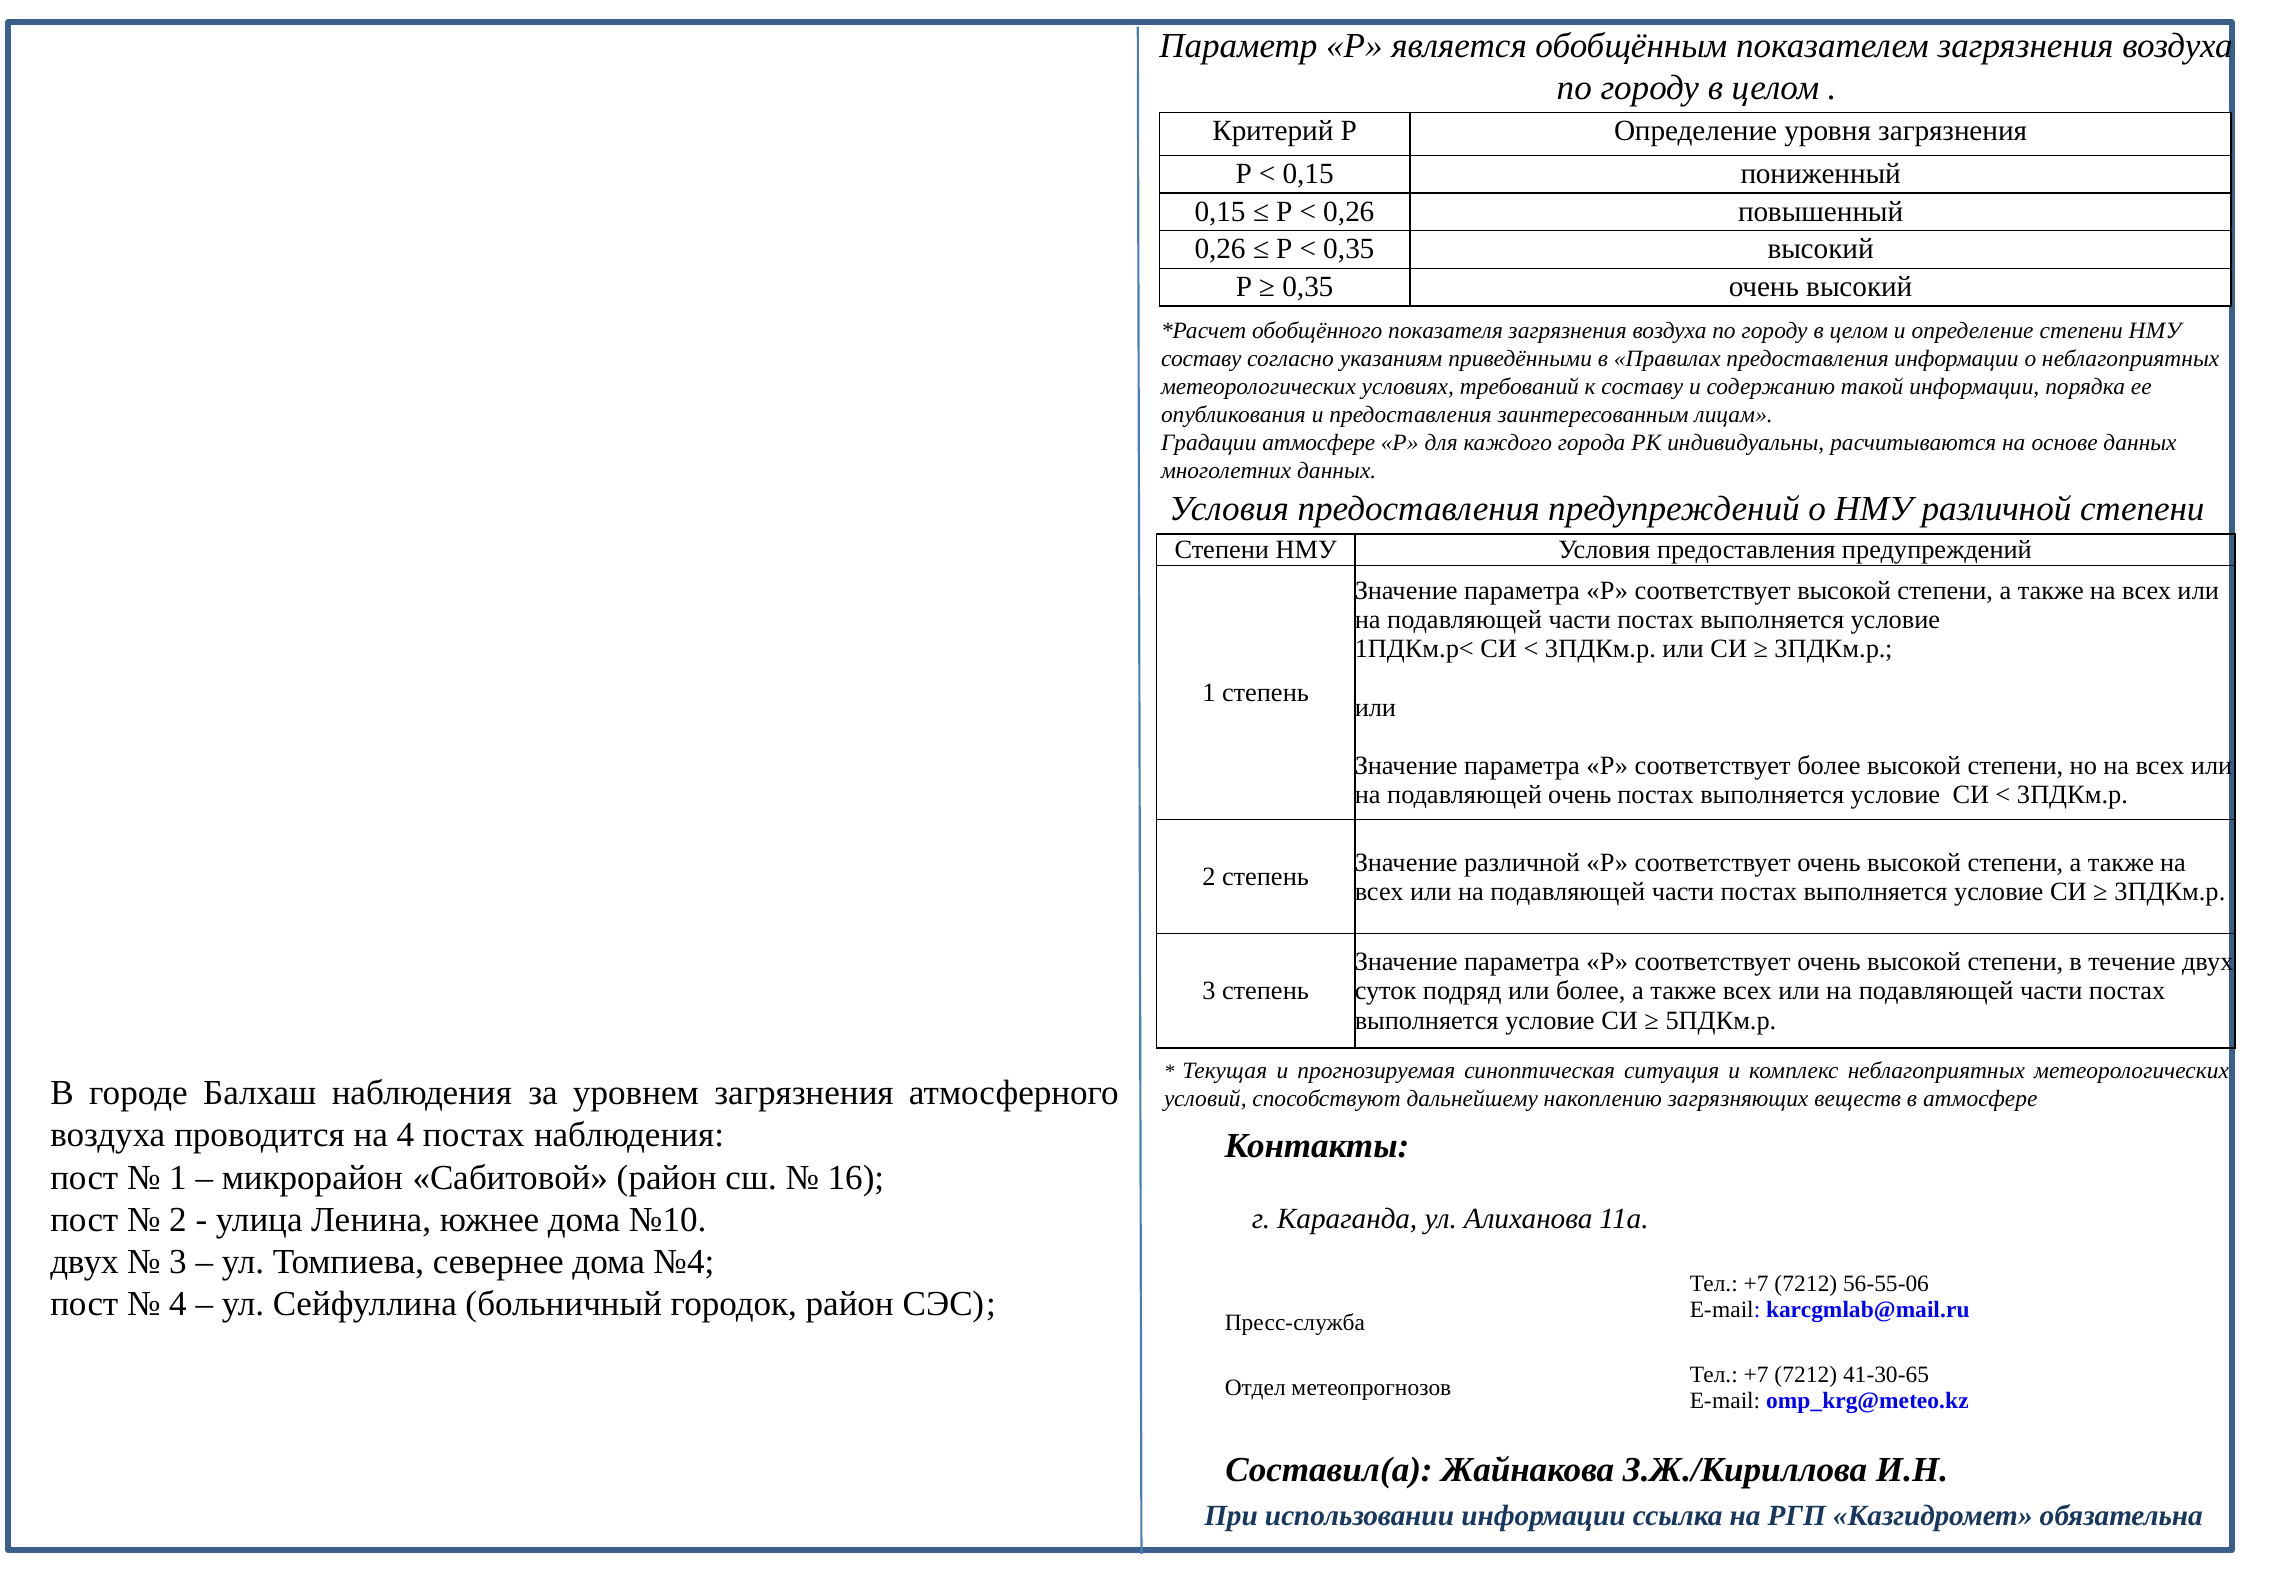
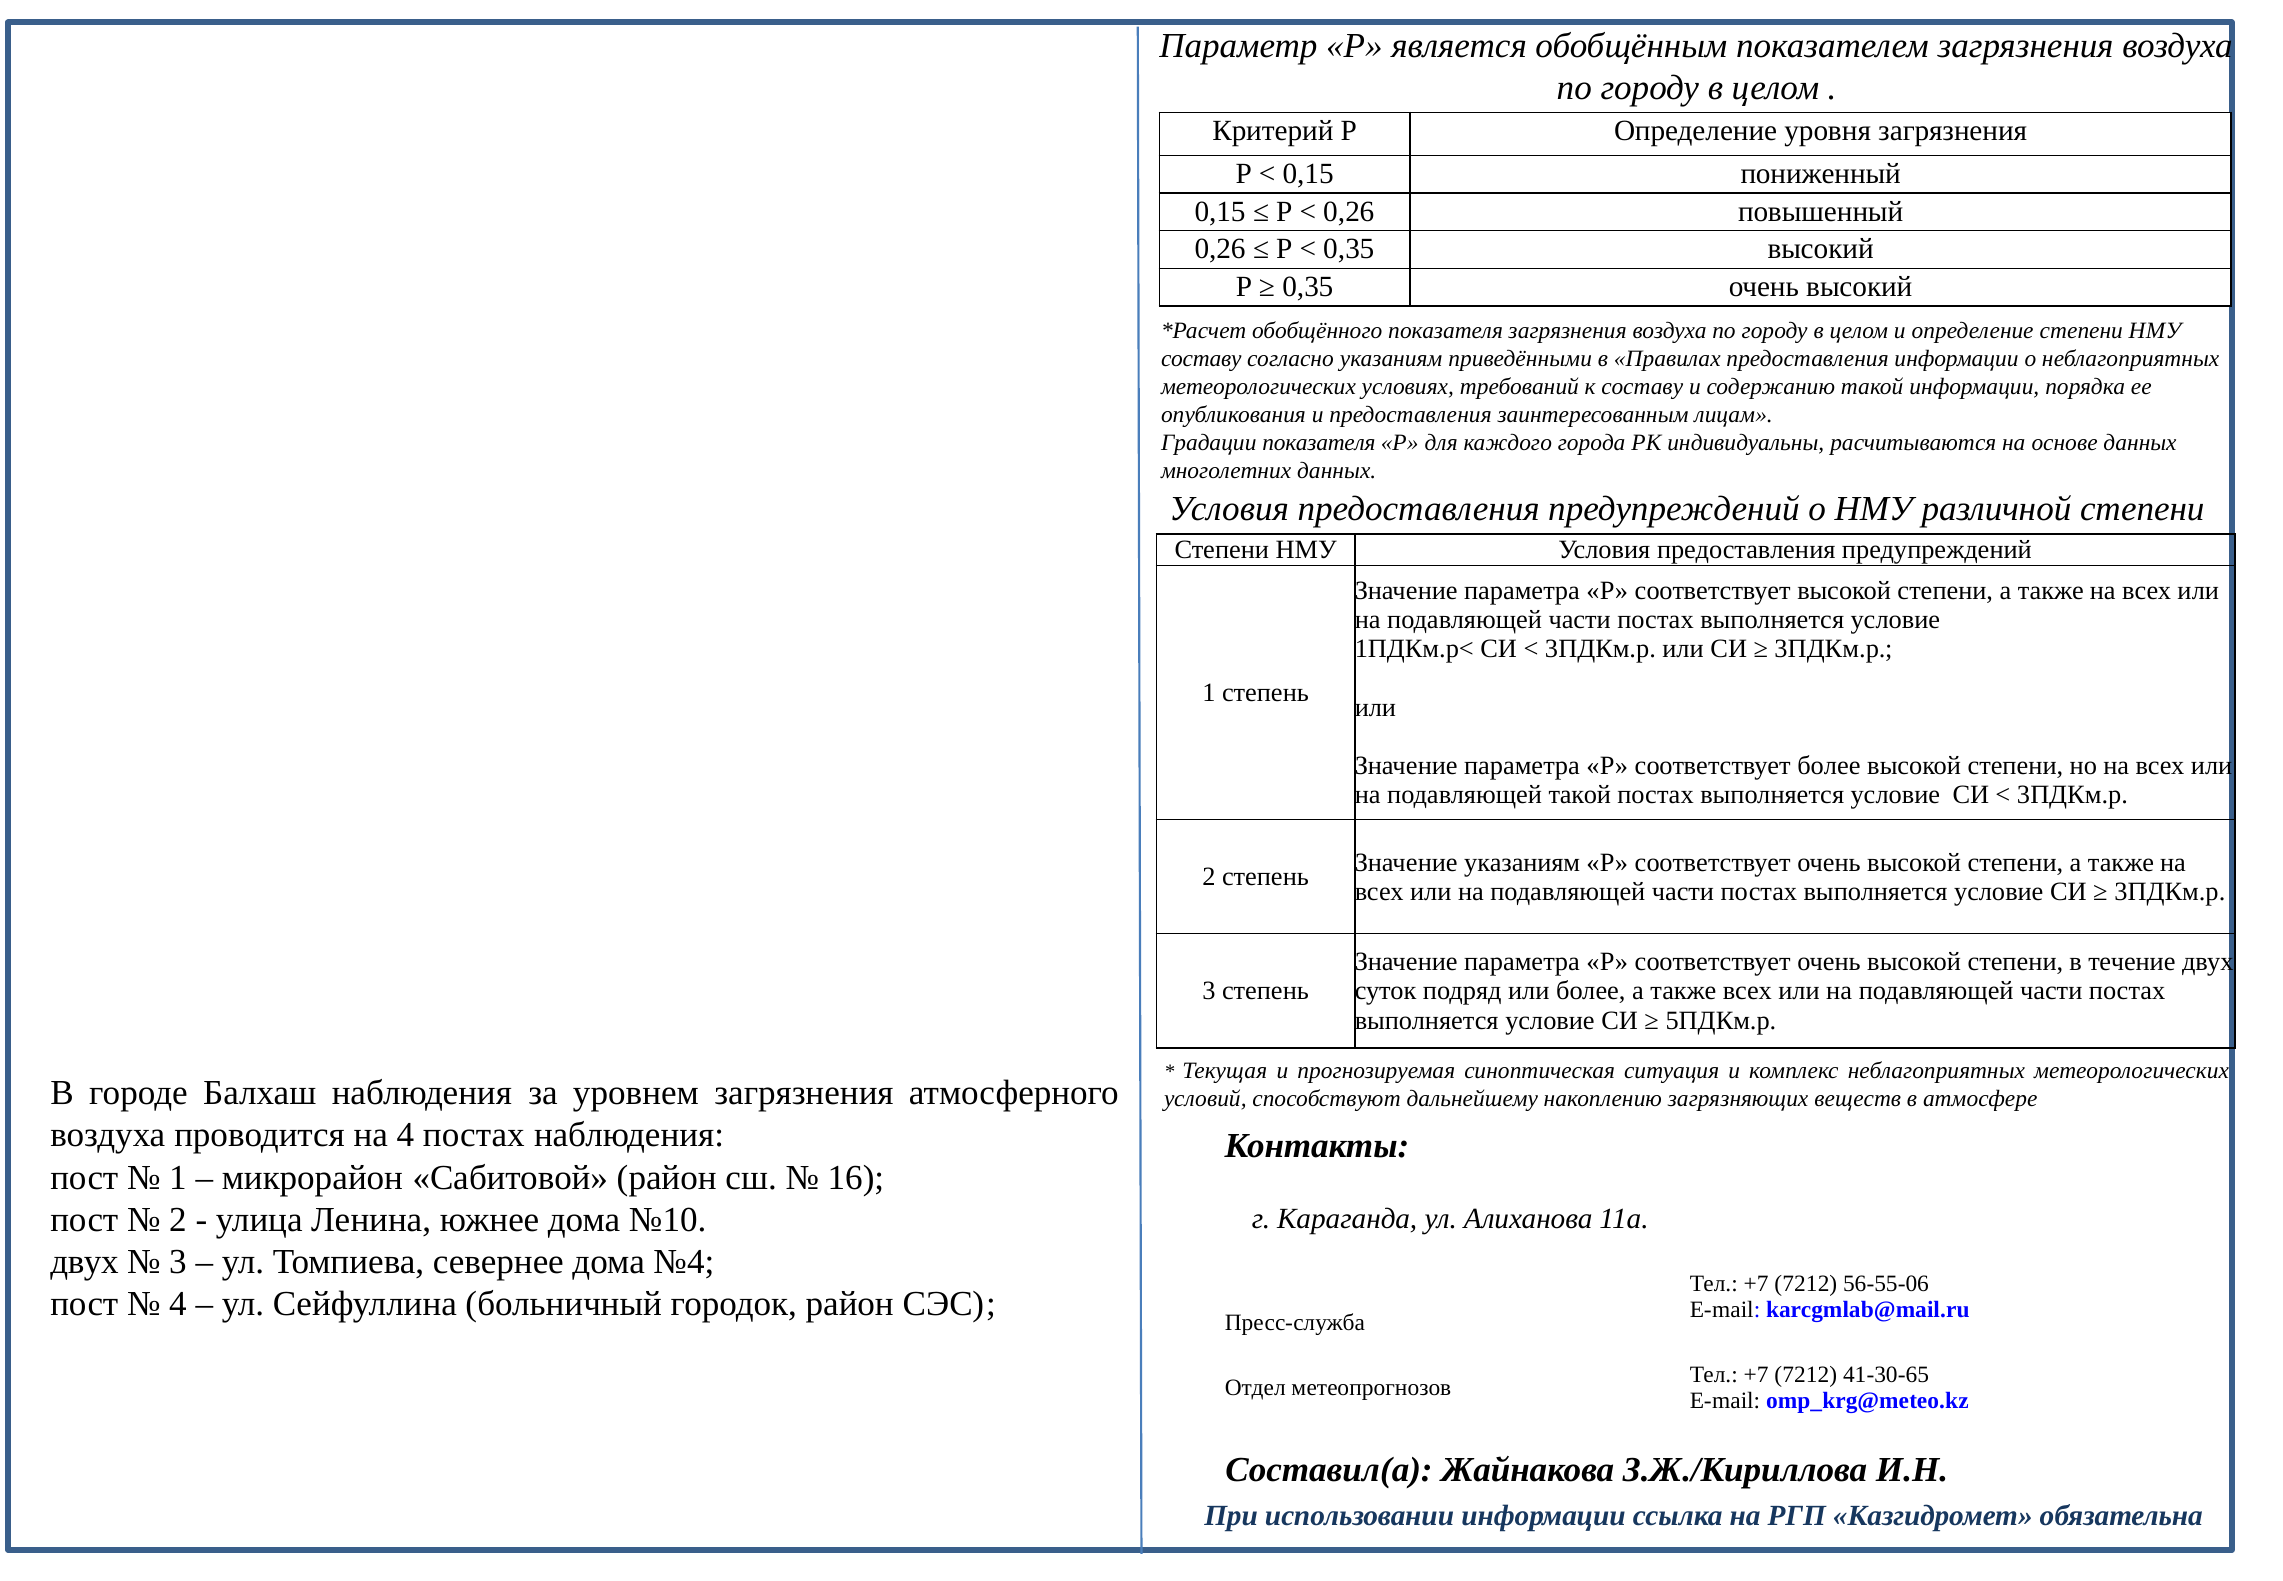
Градации атмосфере: атмосфере -> показателя
подавляющей очень: очень -> такой
Значение различной: различной -> указаниям
